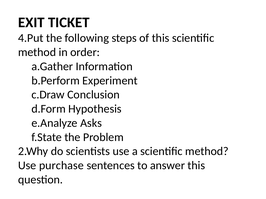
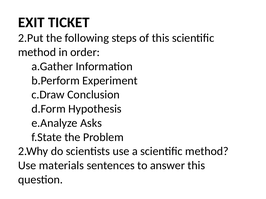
4.Put: 4.Put -> 2.Put
purchase: purchase -> materials
